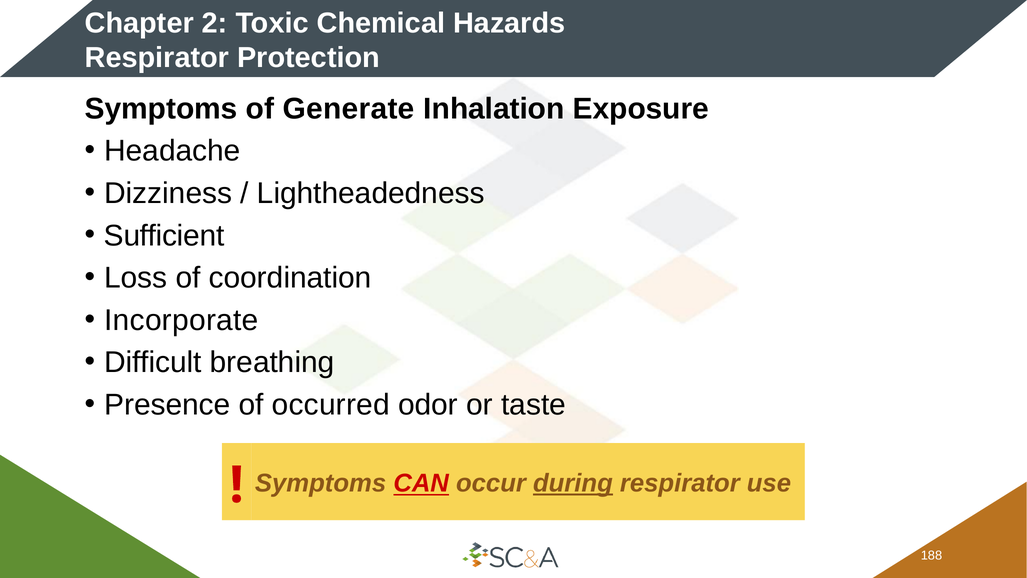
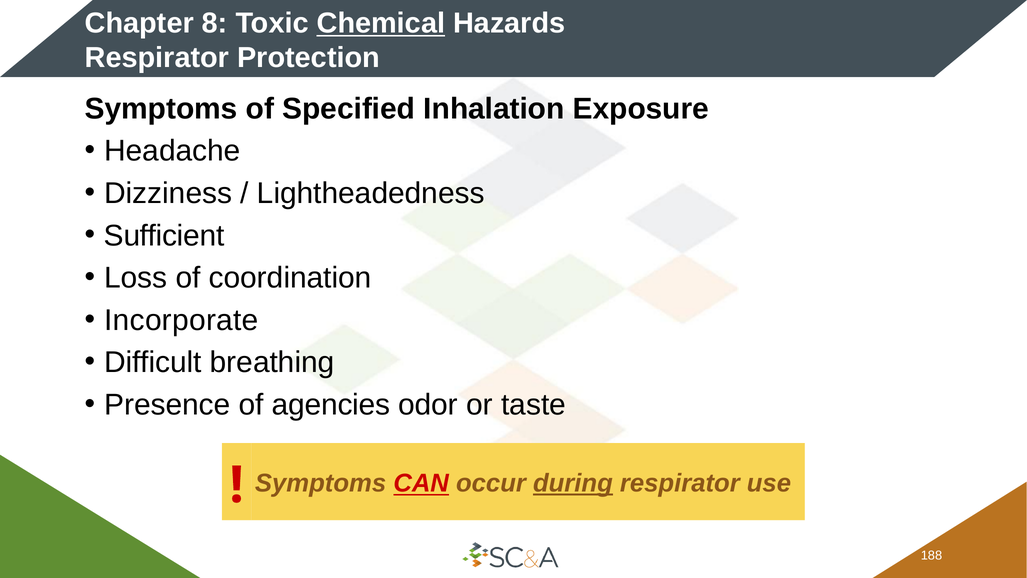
2: 2 -> 8
Chemical underline: none -> present
Generate: Generate -> Specified
occurred: occurred -> agencies
